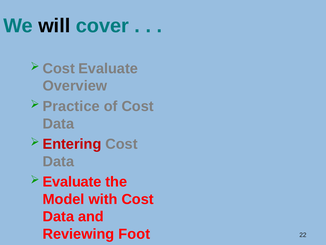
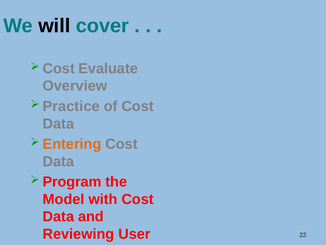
Entering colour: red -> orange
Evaluate at (72, 181): Evaluate -> Program
Foot: Foot -> User
